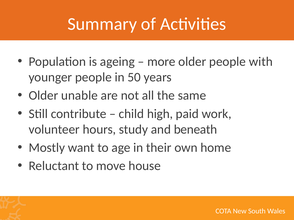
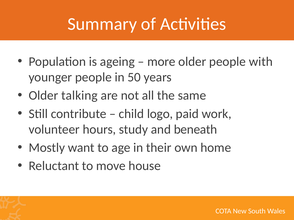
unable: unable -> talking
high: high -> logo
